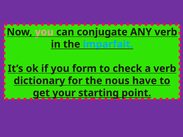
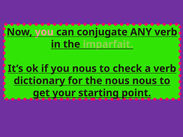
imparfait colour: light blue -> light green
you form: form -> nous
nous have: have -> nous
